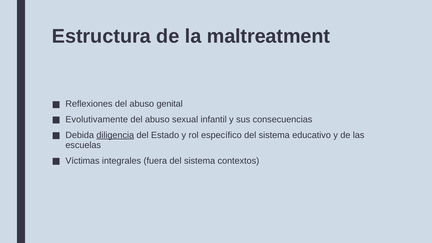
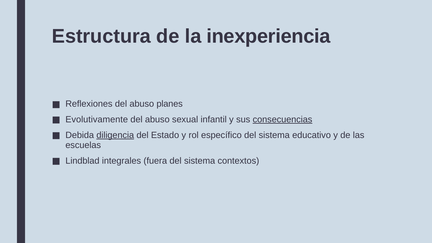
maltreatment: maltreatment -> inexperiencia
genital: genital -> planes
consecuencias underline: none -> present
Víctimas: Víctimas -> Lindblad
